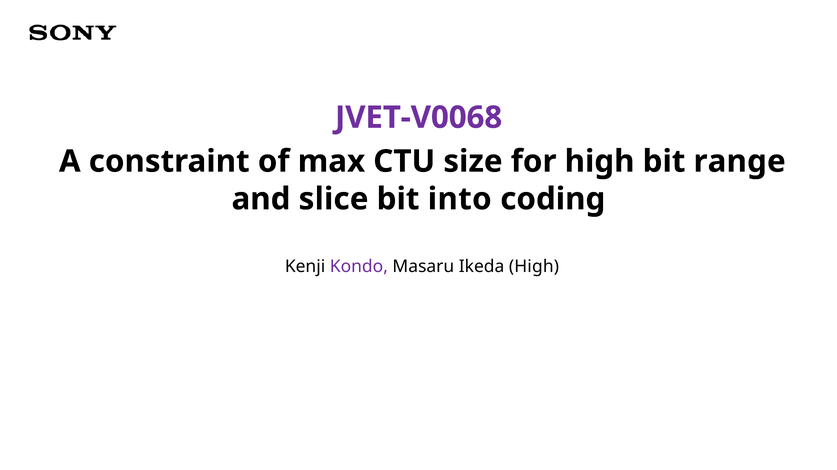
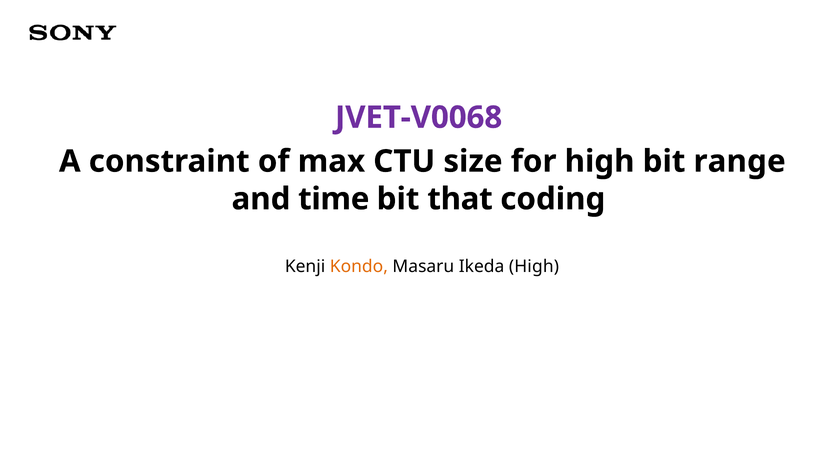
slice: slice -> time
into: into -> that
Kondo colour: purple -> orange
